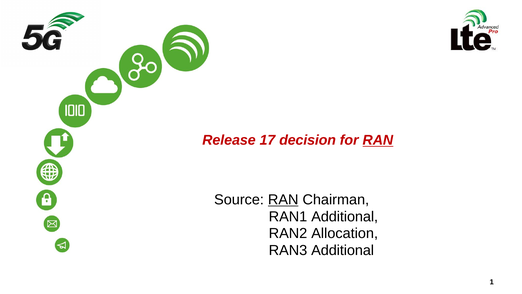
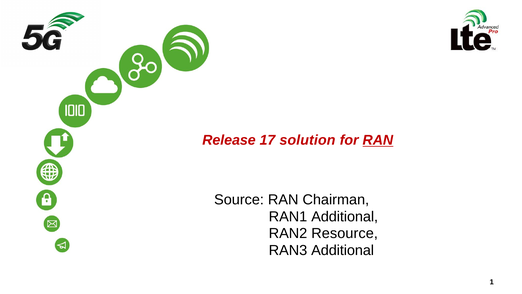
decision: decision -> solution
RAN at (283, 200) underline: present -> none
Allocation: Allocation -> Resource
